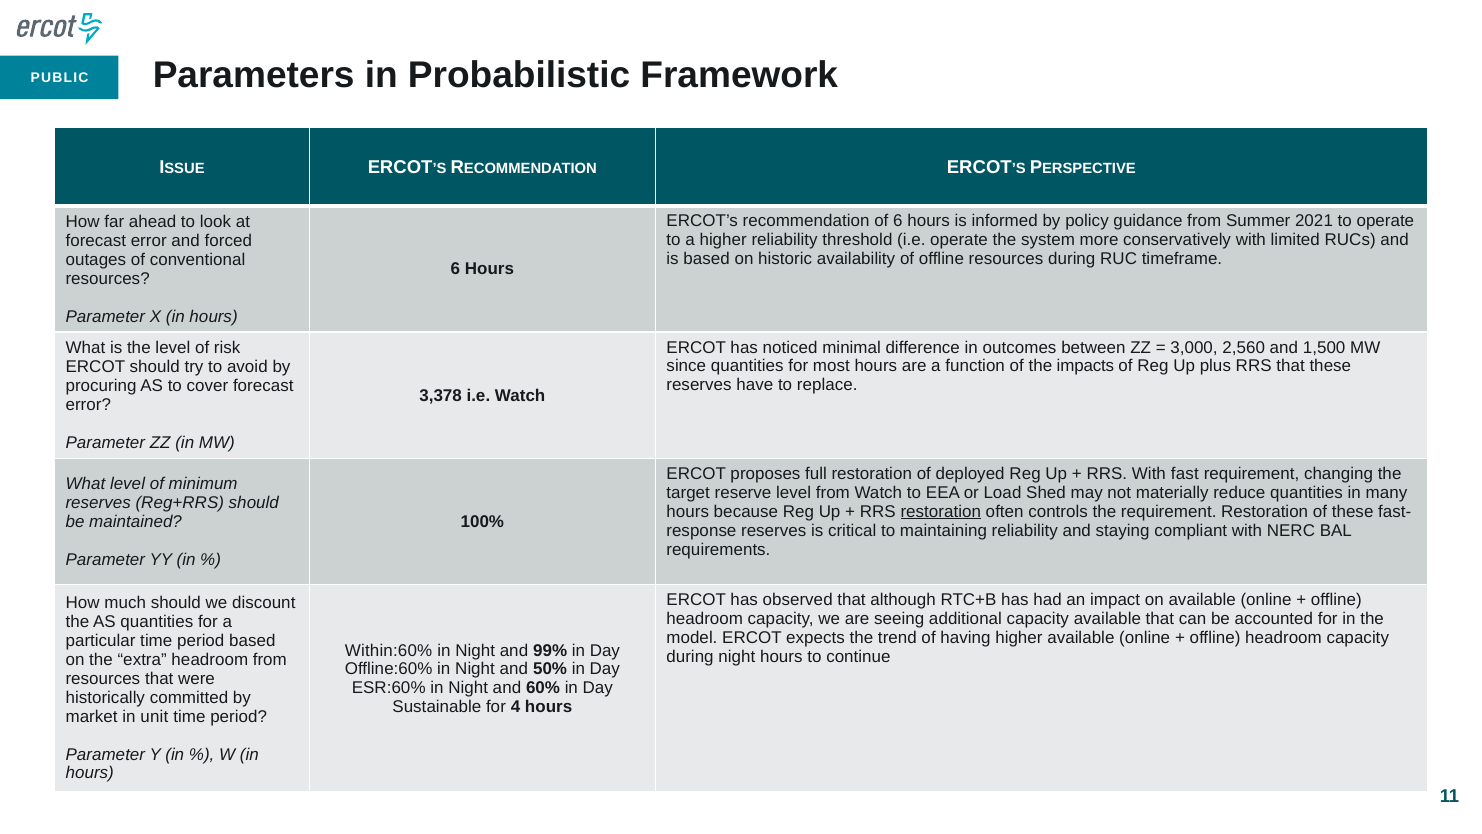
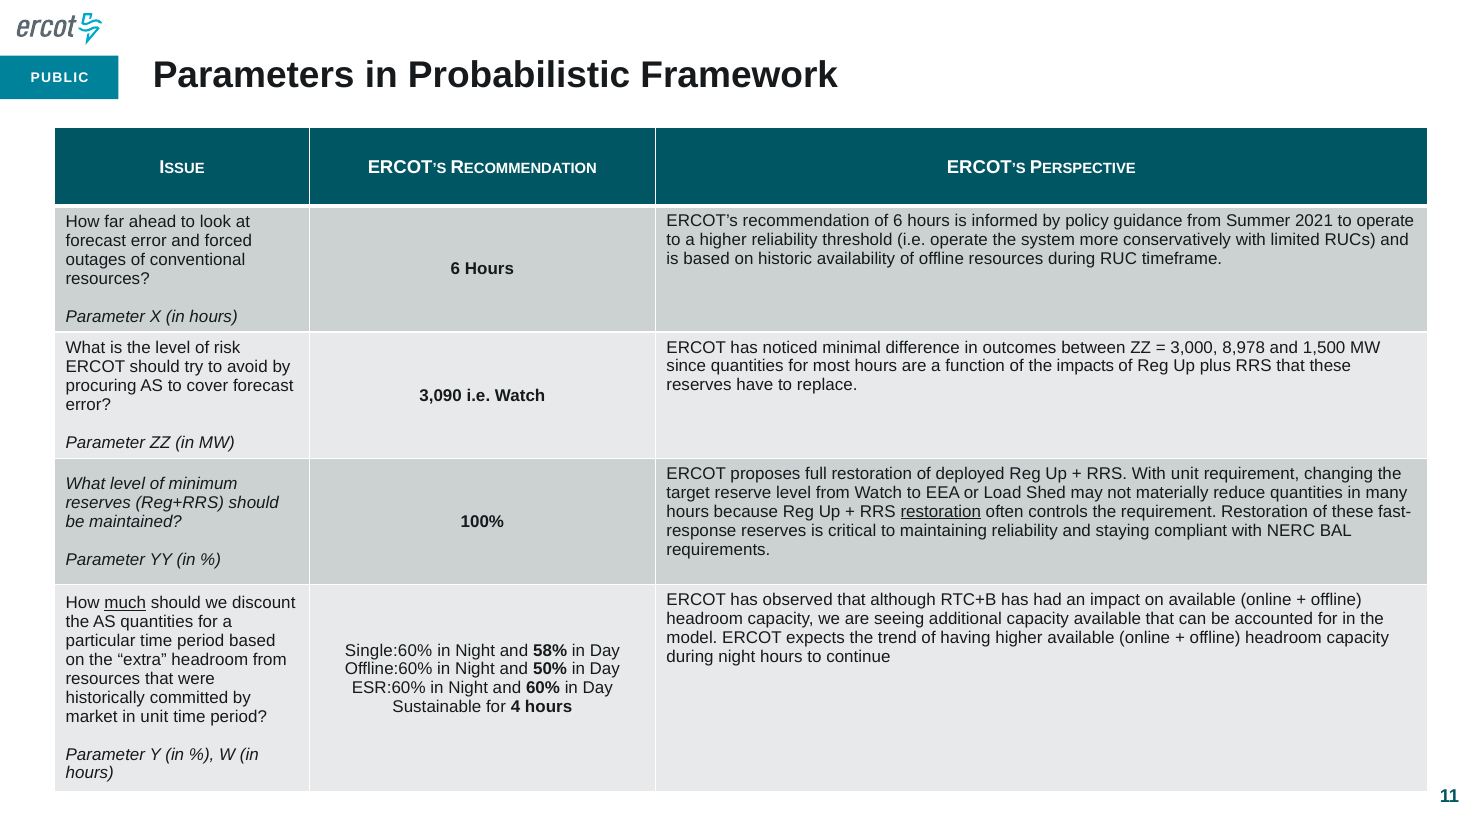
2,560: 2,560 -> 8,978
3,378: 3,378 -> 3,090
With fast: fast -> unit
much underline: none -> present
Within:60%: Within:60% -> Single:60%
99%: 99% -> 58%
